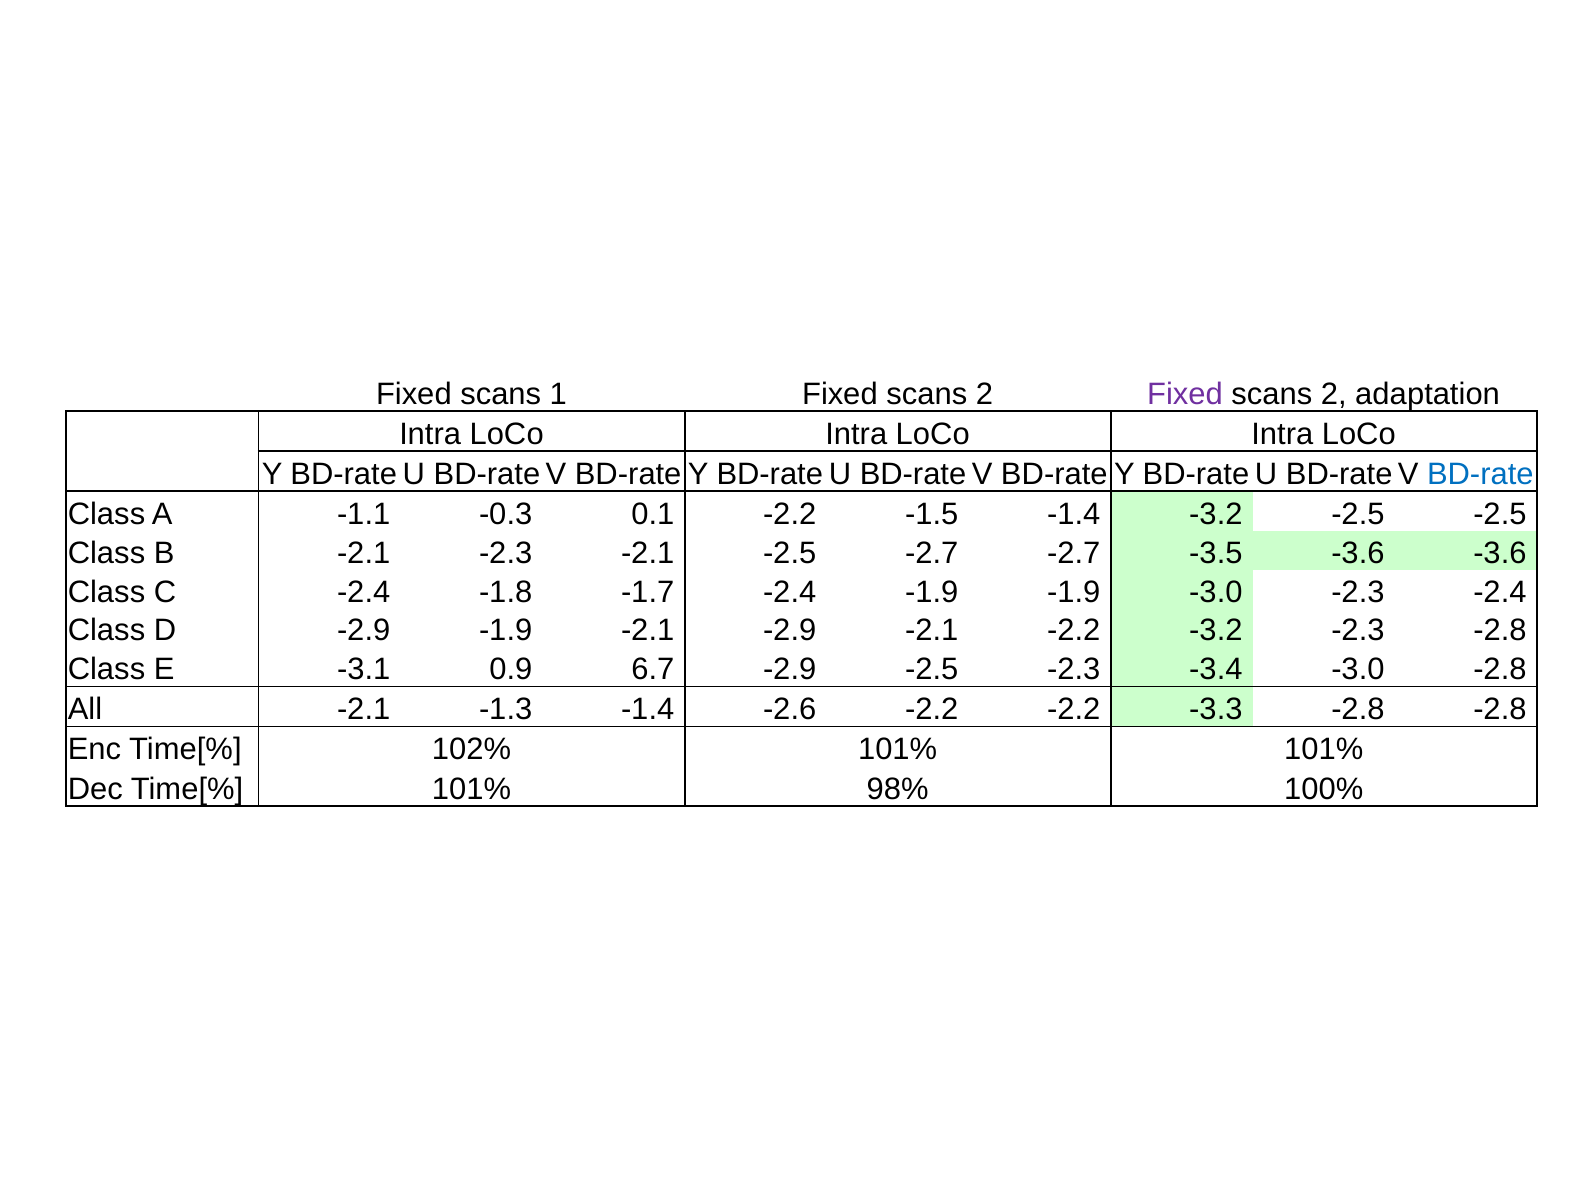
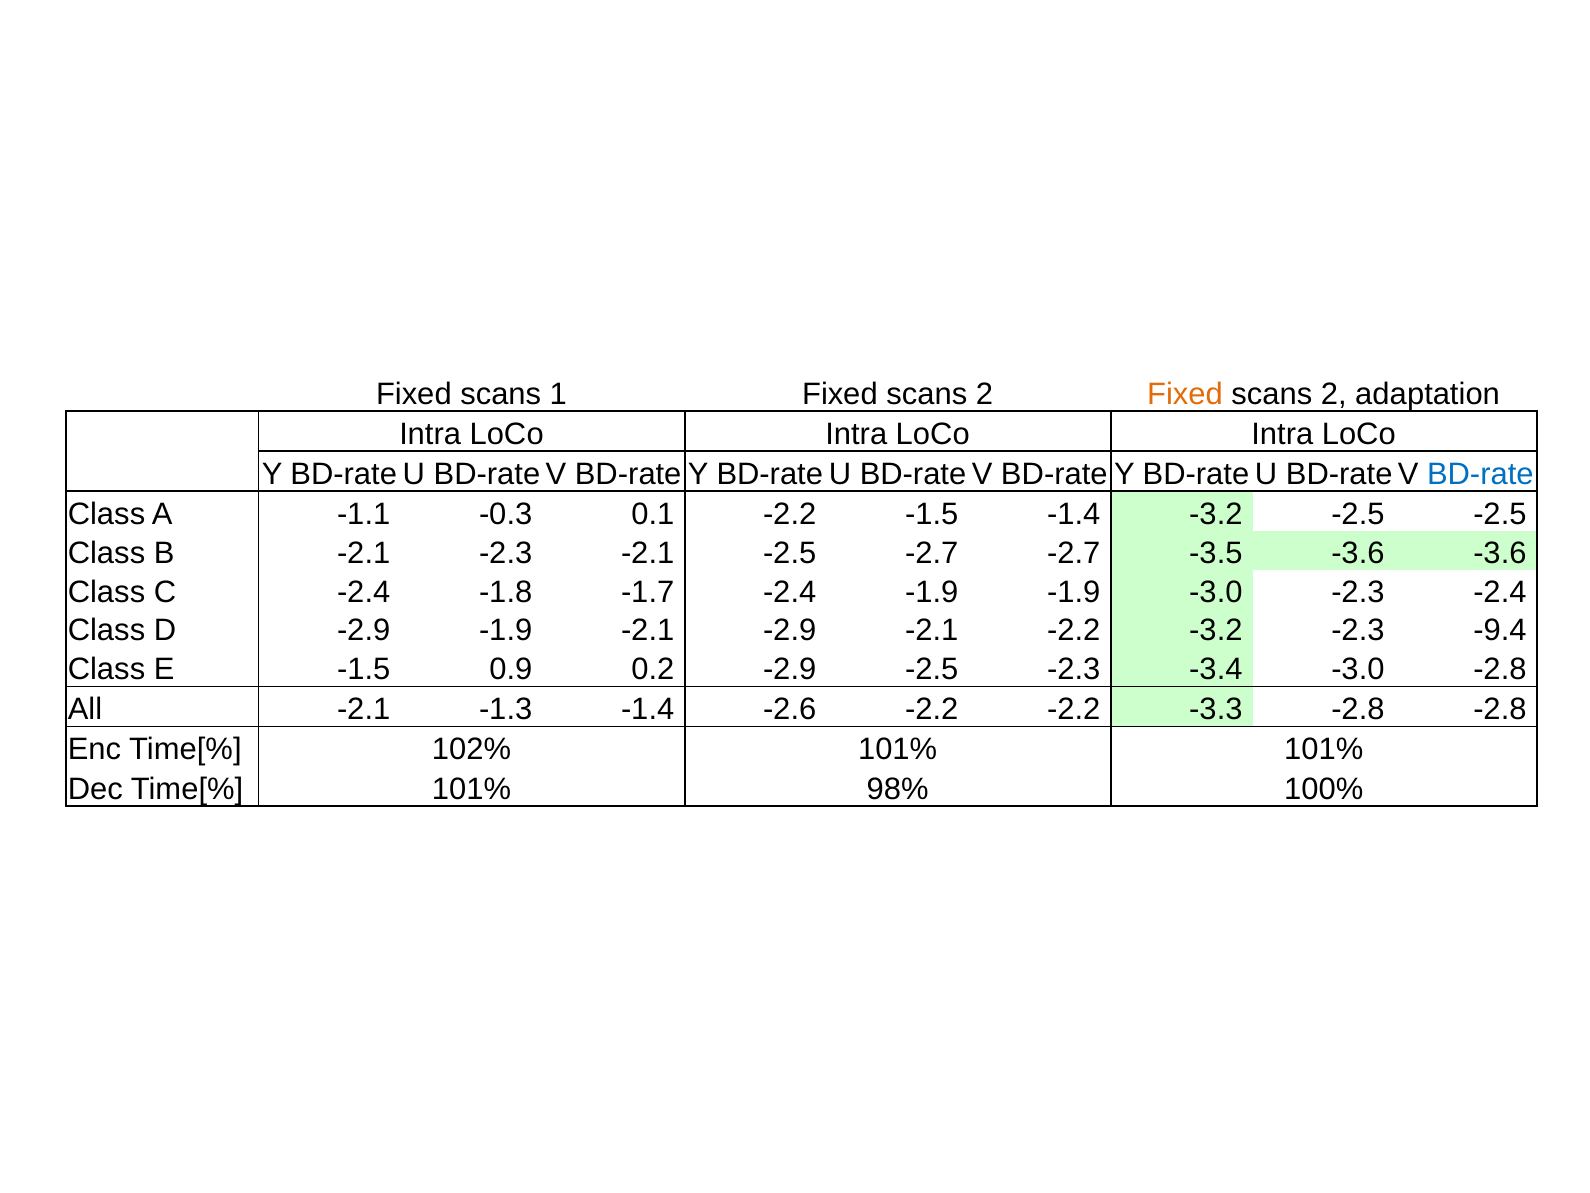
Fixed at (1185, 394) colour: purple -> orange
-2.3 -2.8: -2.8 -> -9.4
E -3.1: -3.1 -> -1.5
6.7: 6.7 -> 0.2
